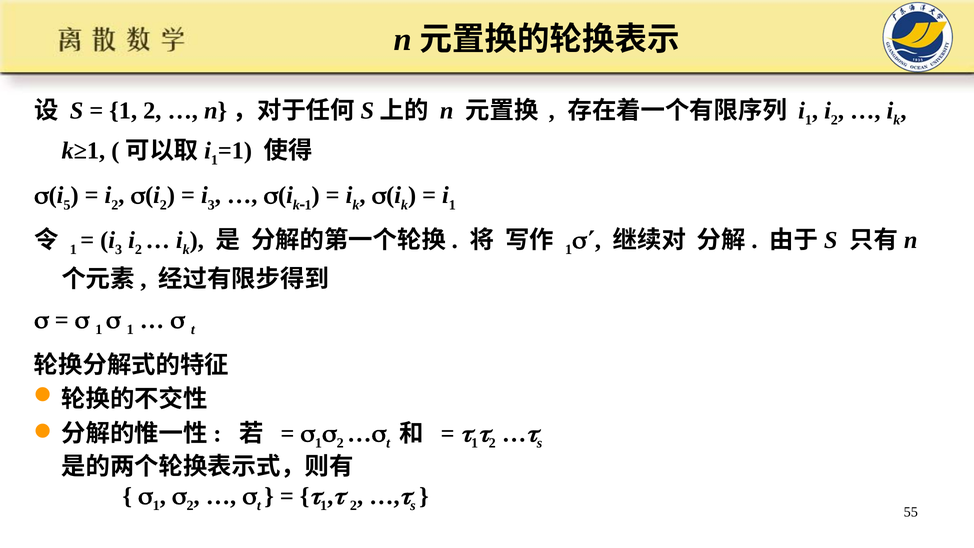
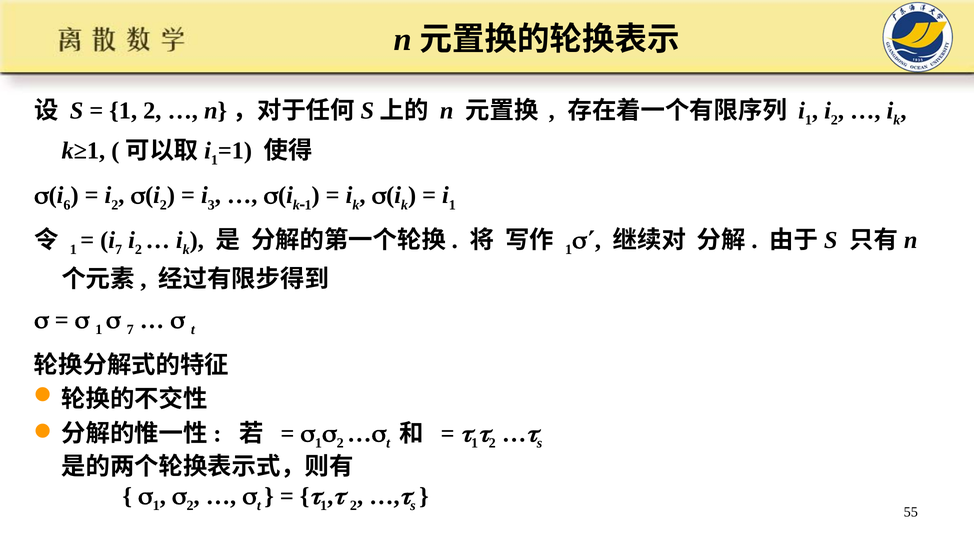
5: 5 -> 6
3 at (119, 250): 3 -> 7
1 at (130, 329): 1 -> 7
